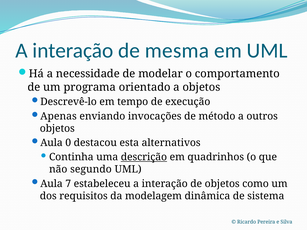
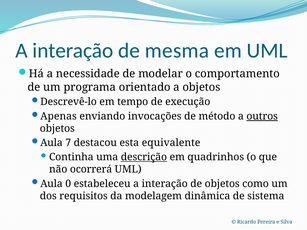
outros underline: none -> present
0: 0 -> 7
alternativos: alternativos -> equivalente
segundo: segundo -> ocorrerá
7: 7 -> 0
